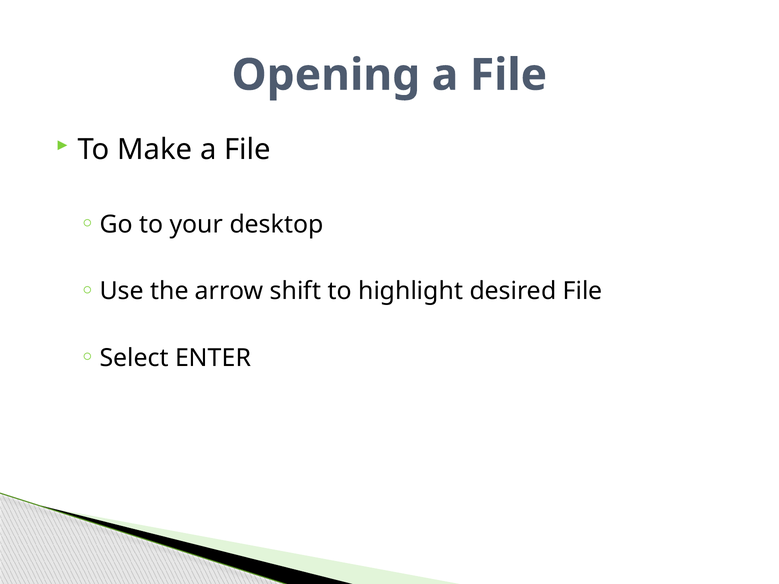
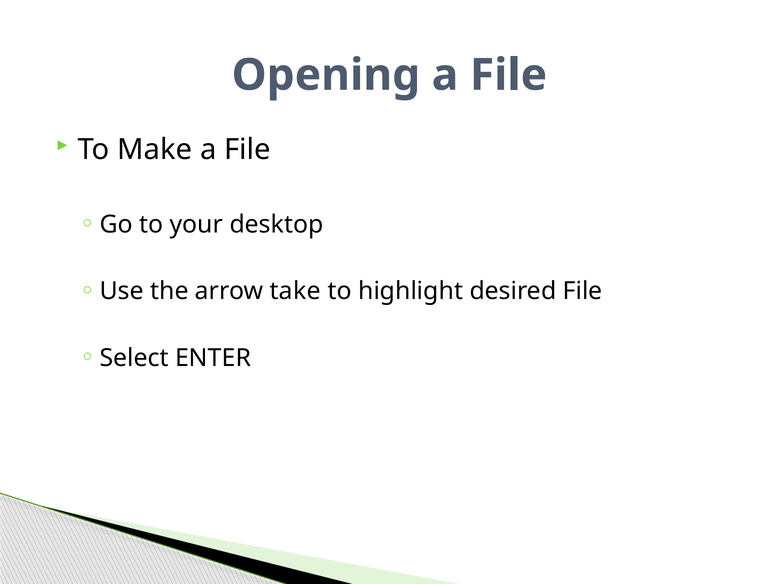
shift: shift -> take
